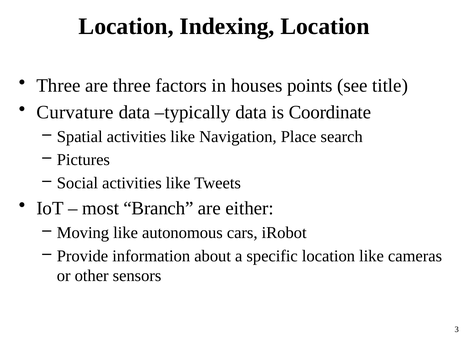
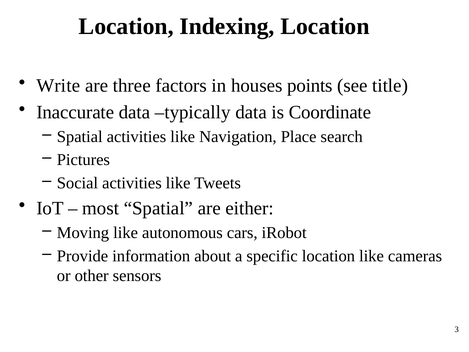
Three at (58, 86): Three -> Write
Curvature: Curvature -> Inaccurate
most Branch: Branch -> Spatial
